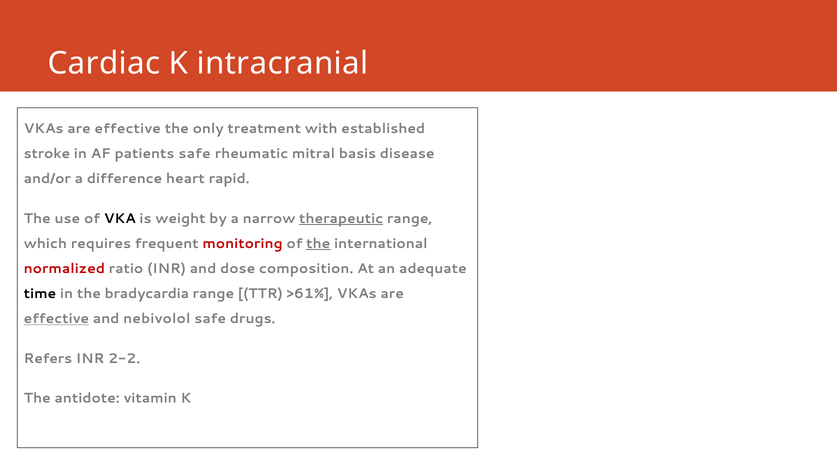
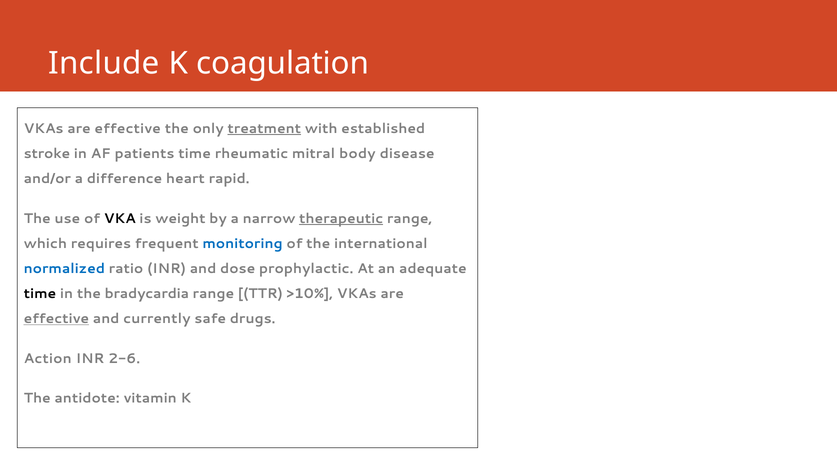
Cardiac: Cardiac -> Include
intracranial: intracranial -> coagulation
treatment underline: none -> present
patients safe: safe -> time
basis: basis -> body
monitoring colour: red -> blue
the at (318, 243) underline: present -> none
normalized colour: red -> blue
composition: composition -> prophylactic
>61%: >61% -> >10%
nebivolol: nebivolol -> currently
Refers: Refers -> Action
2-2: 2-2 -> 2-6
